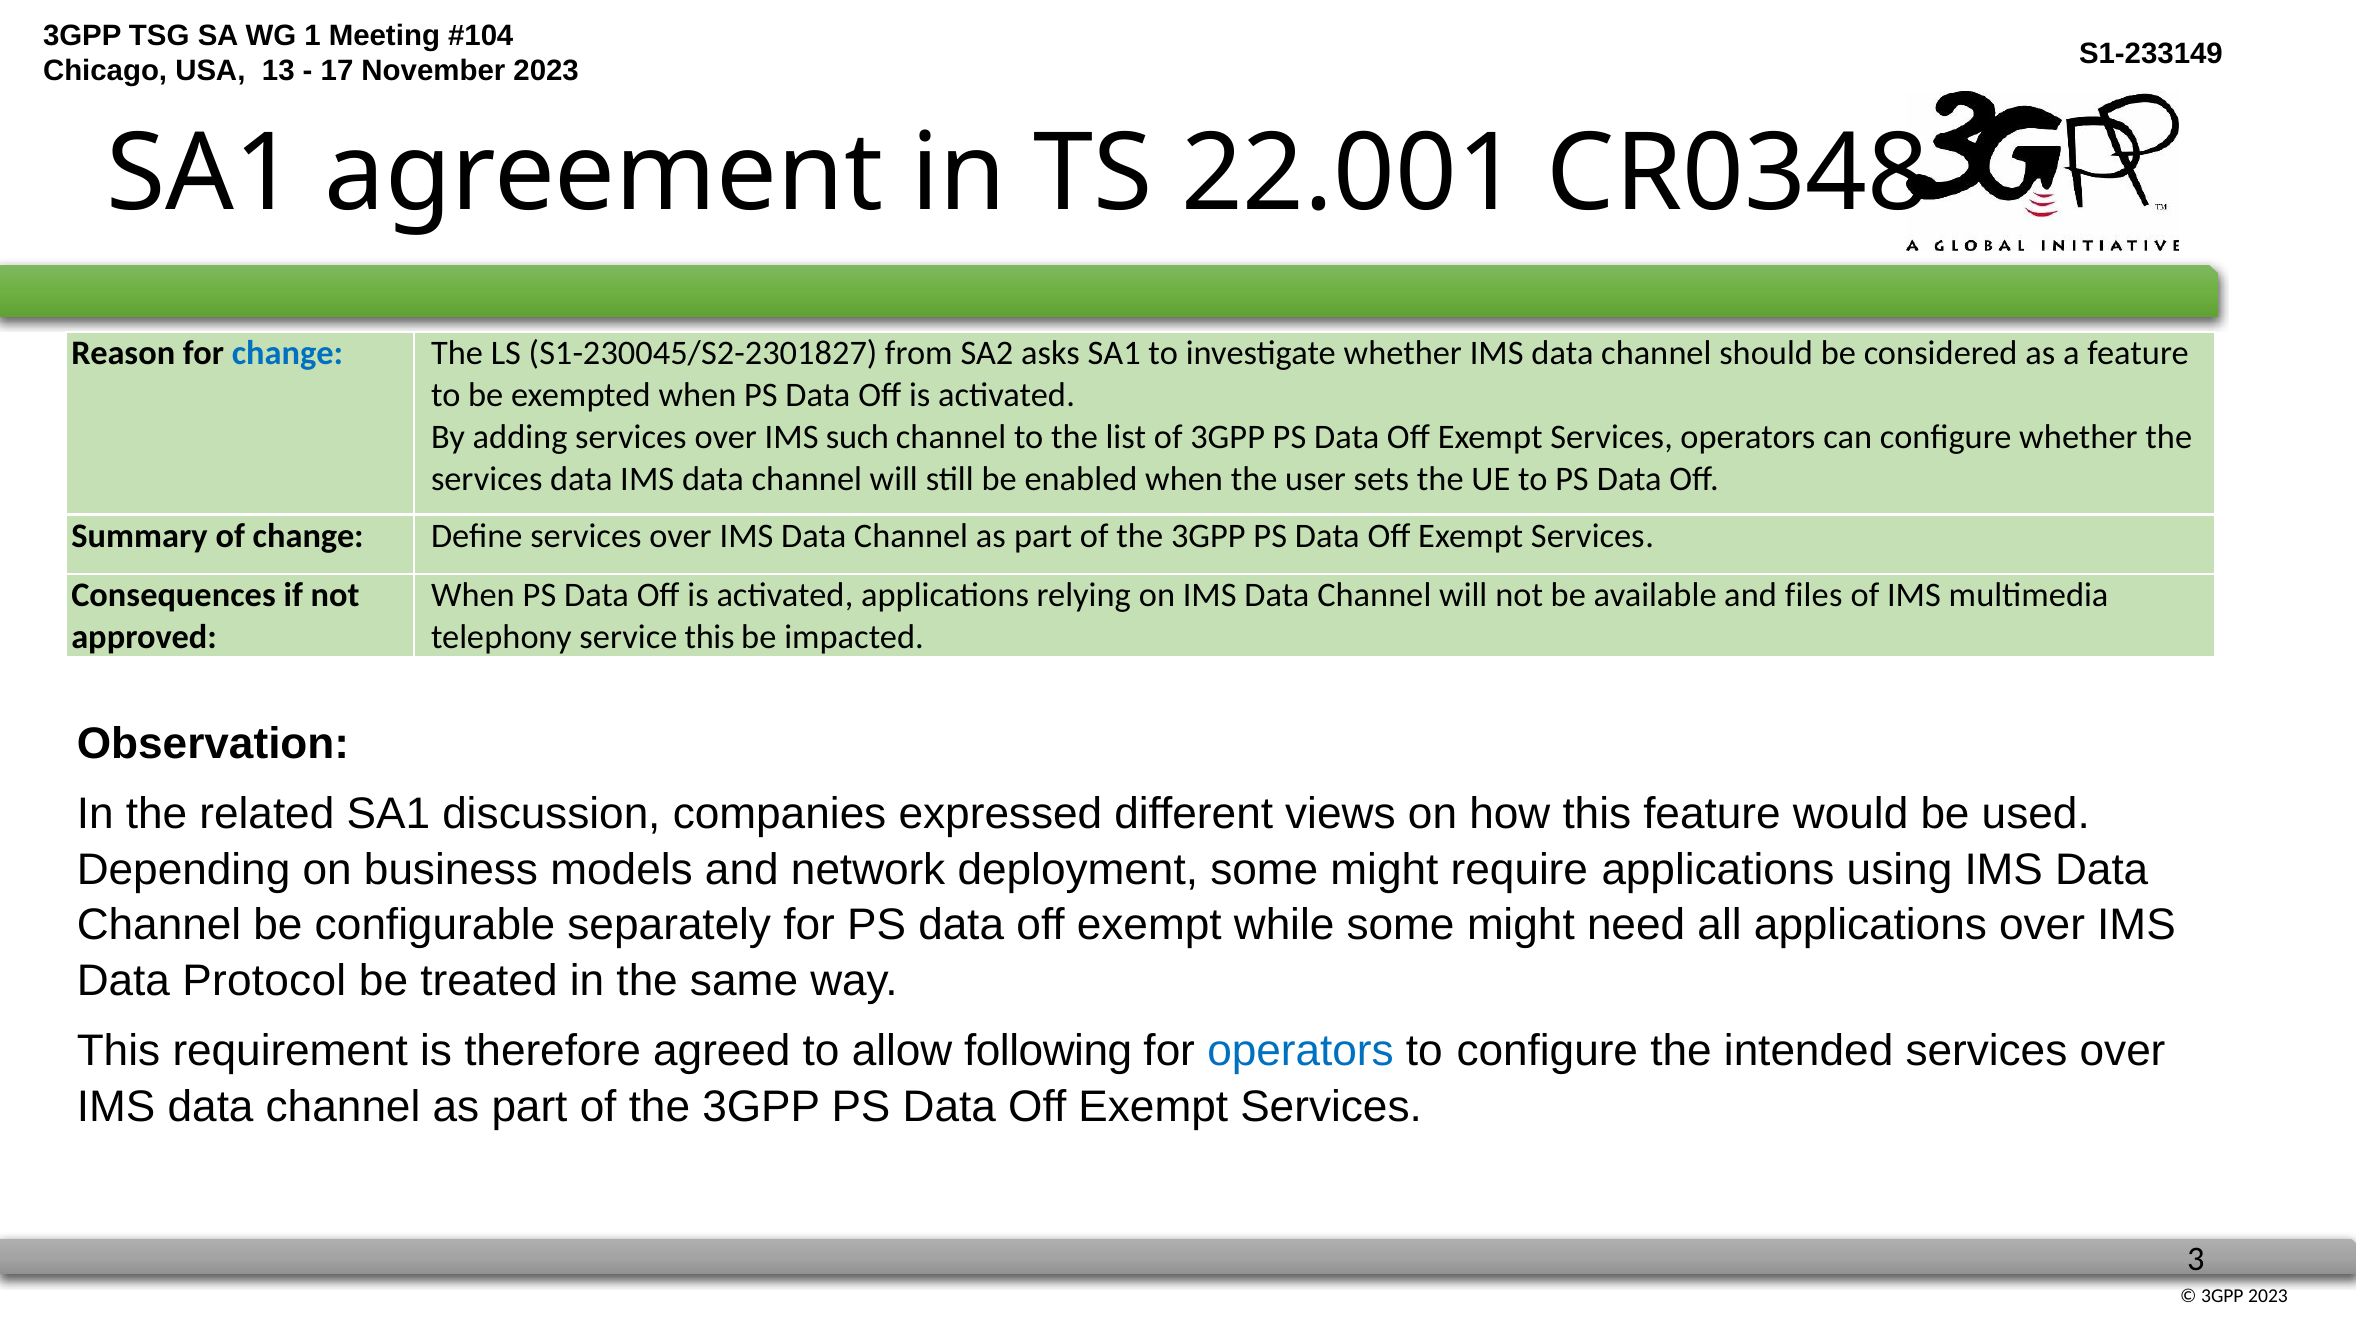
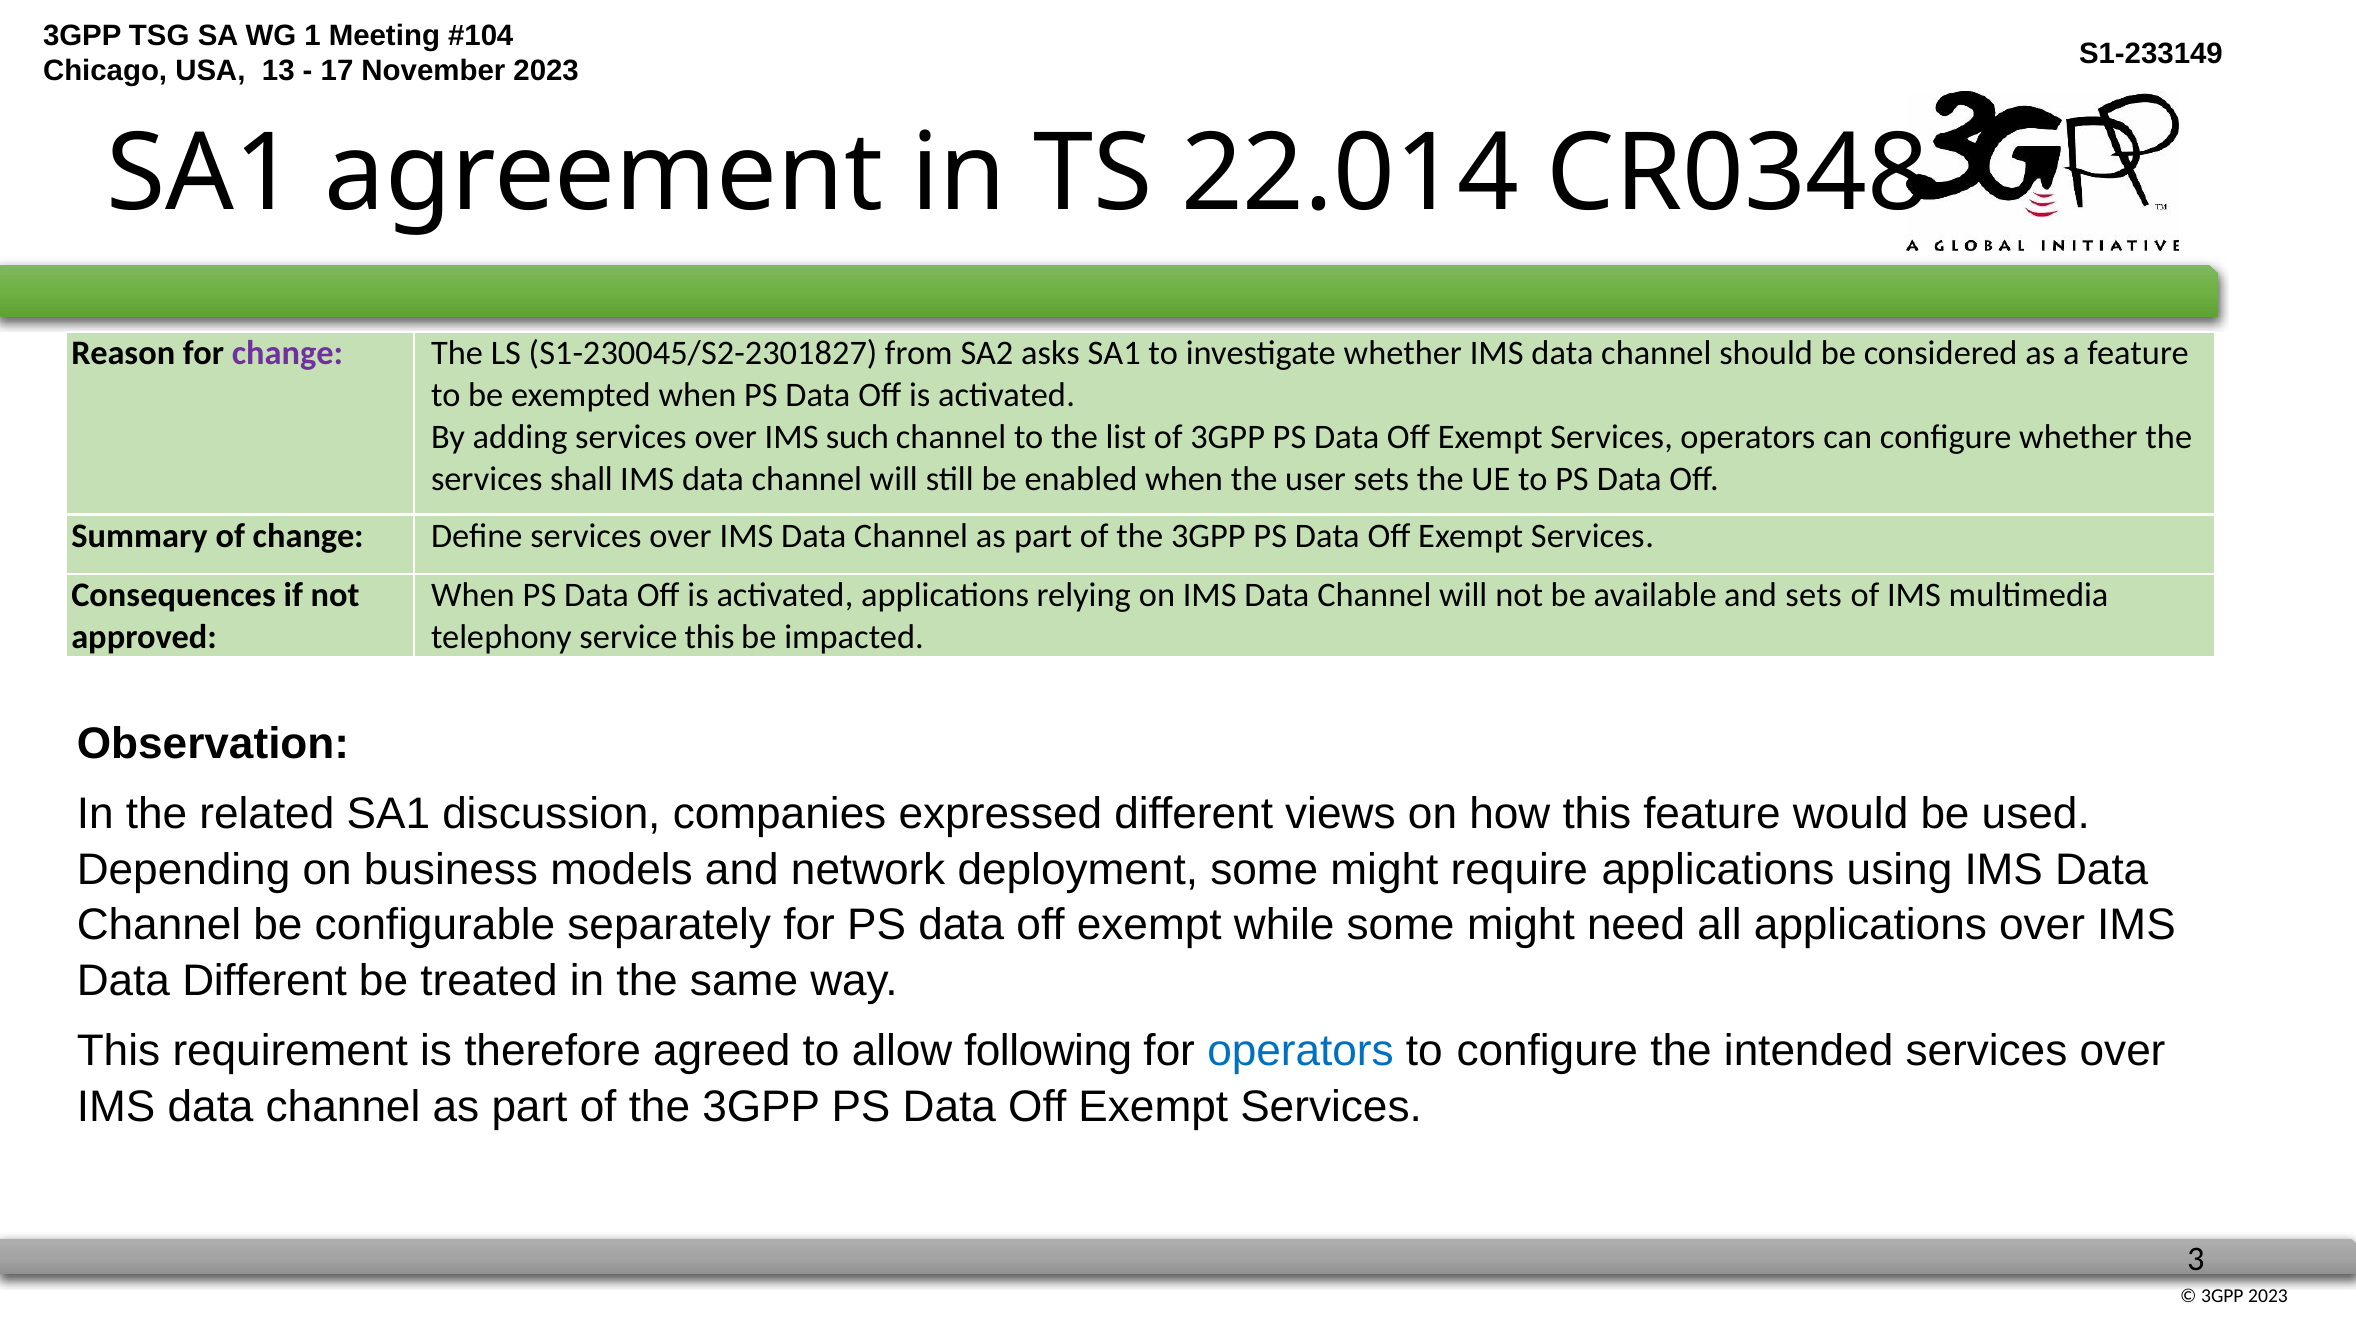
22.001: 22.001 -> 22.014
change at (287, 354) colour: blue -> purple
services data: data -> shall
and files: files -> sets
Data Protocol: Protocol -> Different
